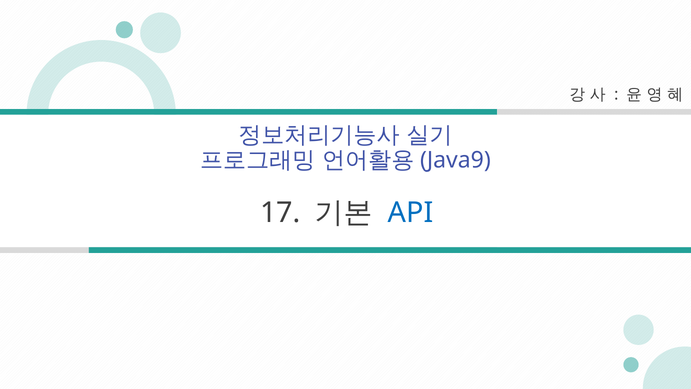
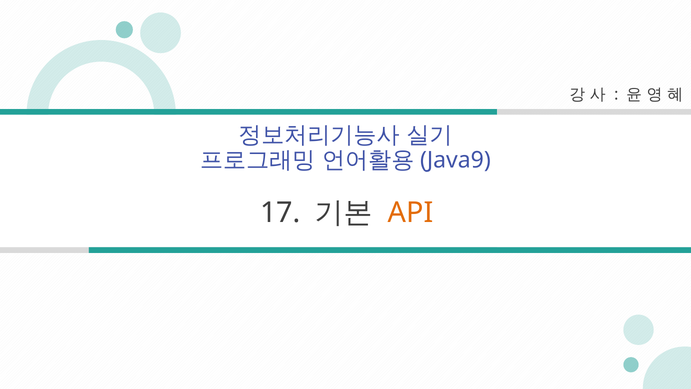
API colour: blue -> orange
